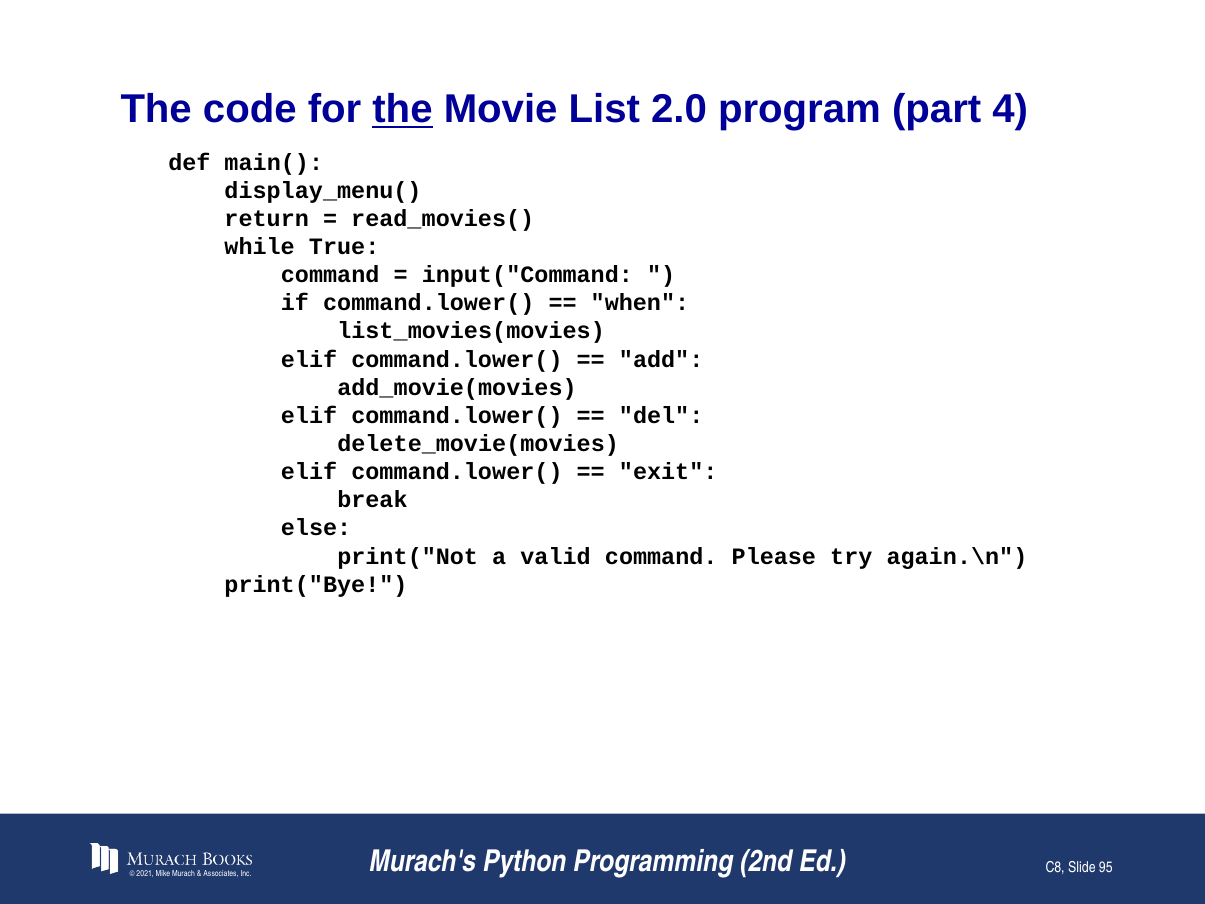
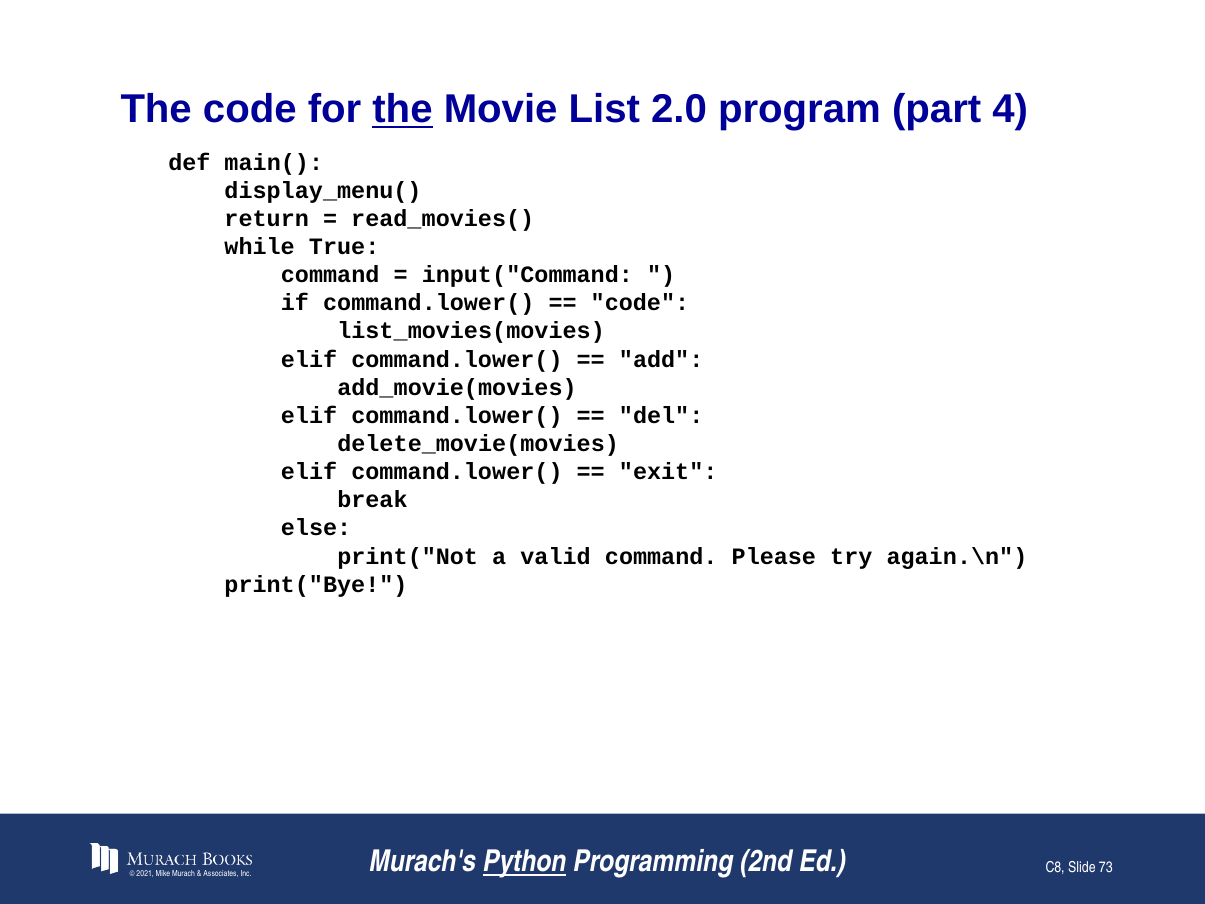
when at (640, 303): when -> code
Python underline: none -> present
95: 95 -> 73
